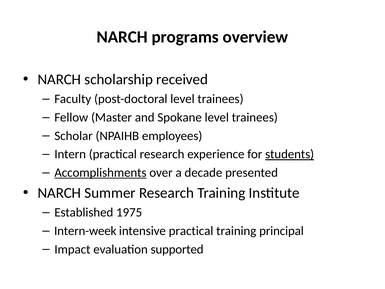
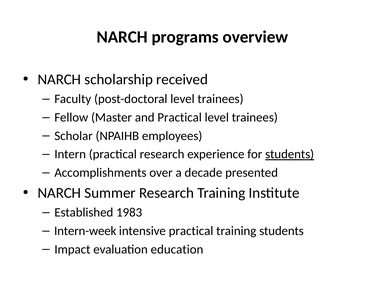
and Spokane: Spokane -> Practical
Accomplishments underline: present -> none
1975: 1975 -> 1983
training principal: principal -> students
supported: supported -> education
